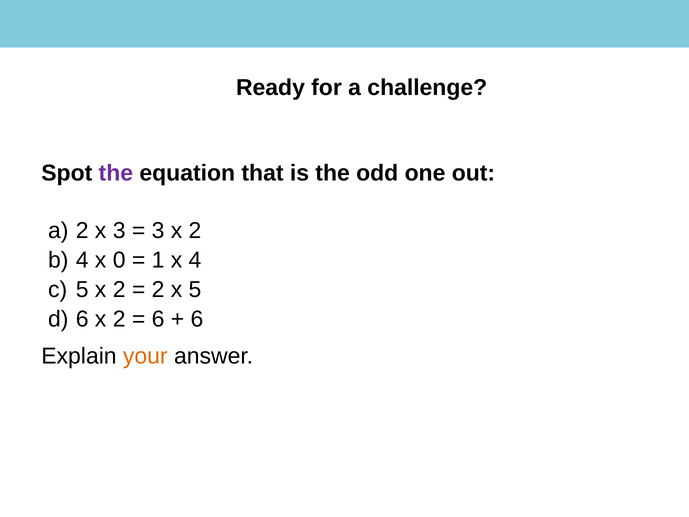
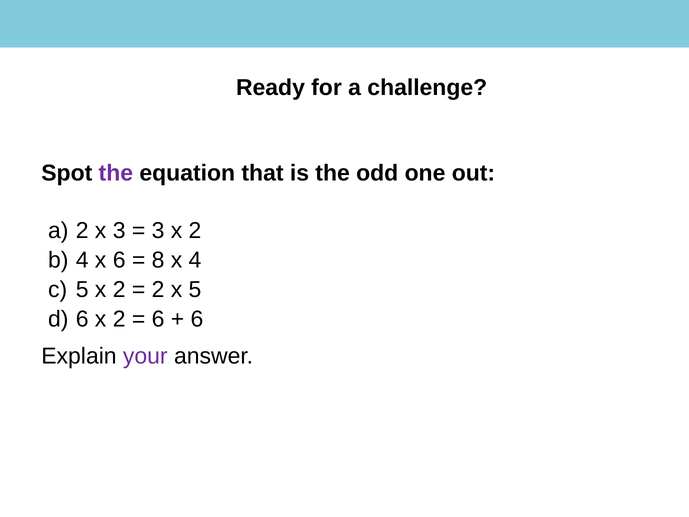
x 0: 0 -> 6
1: 1 -> 8
your colour: orange -> purple
